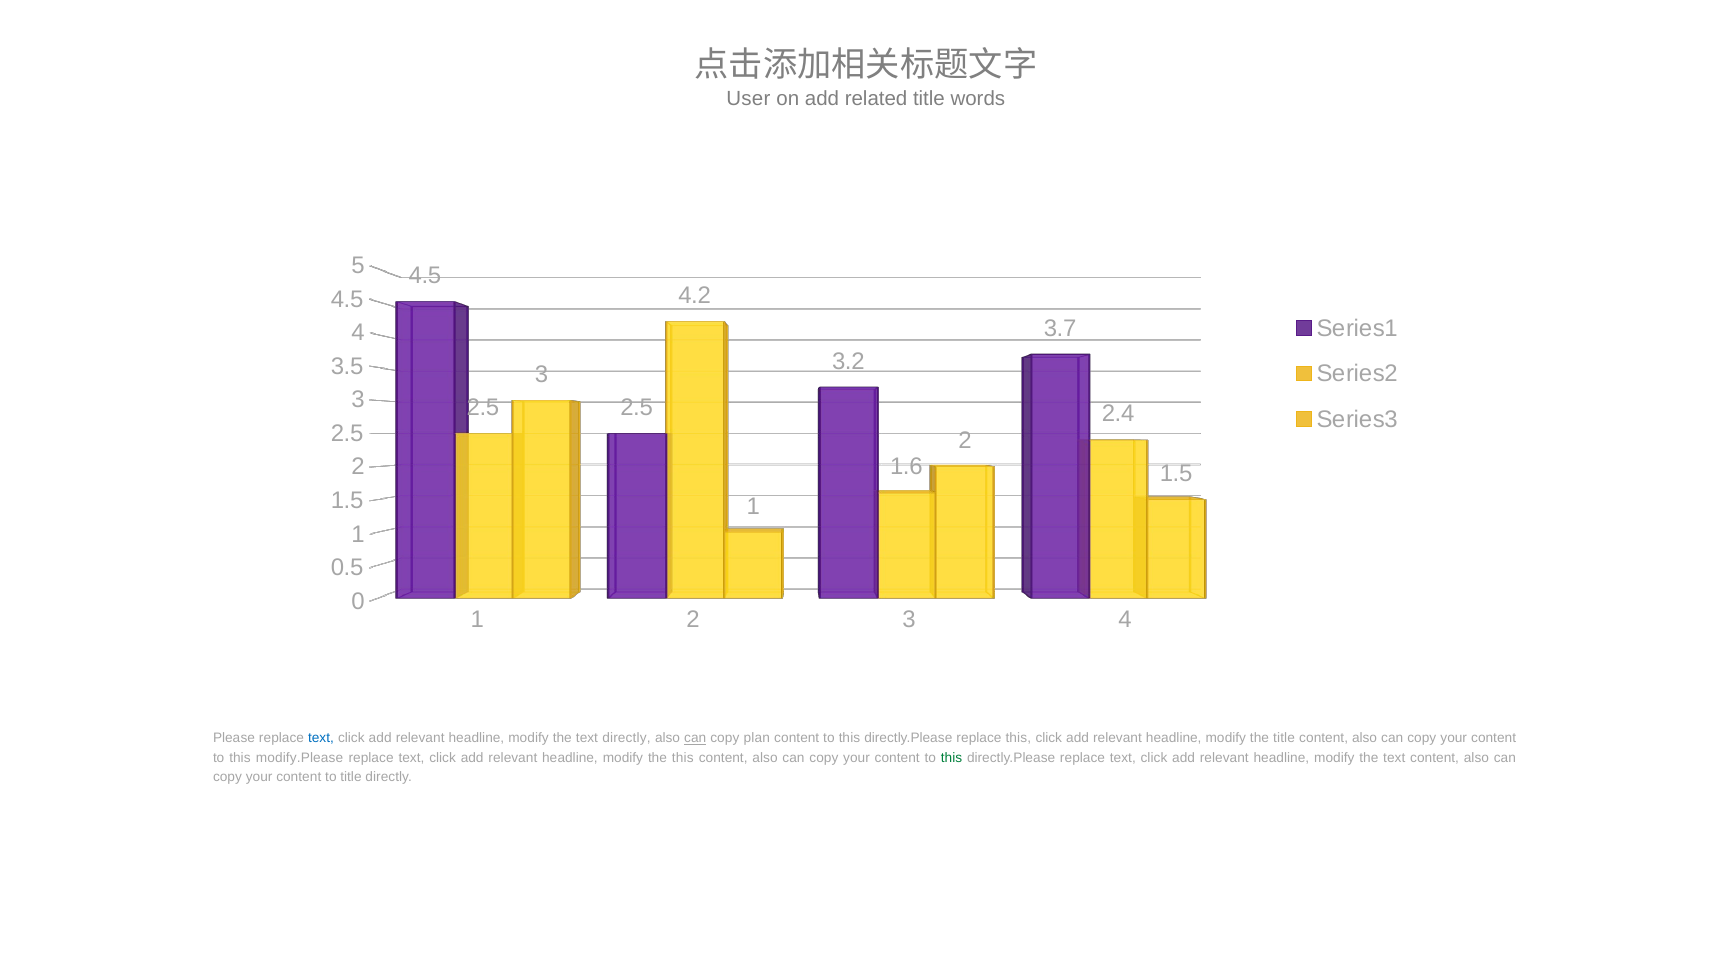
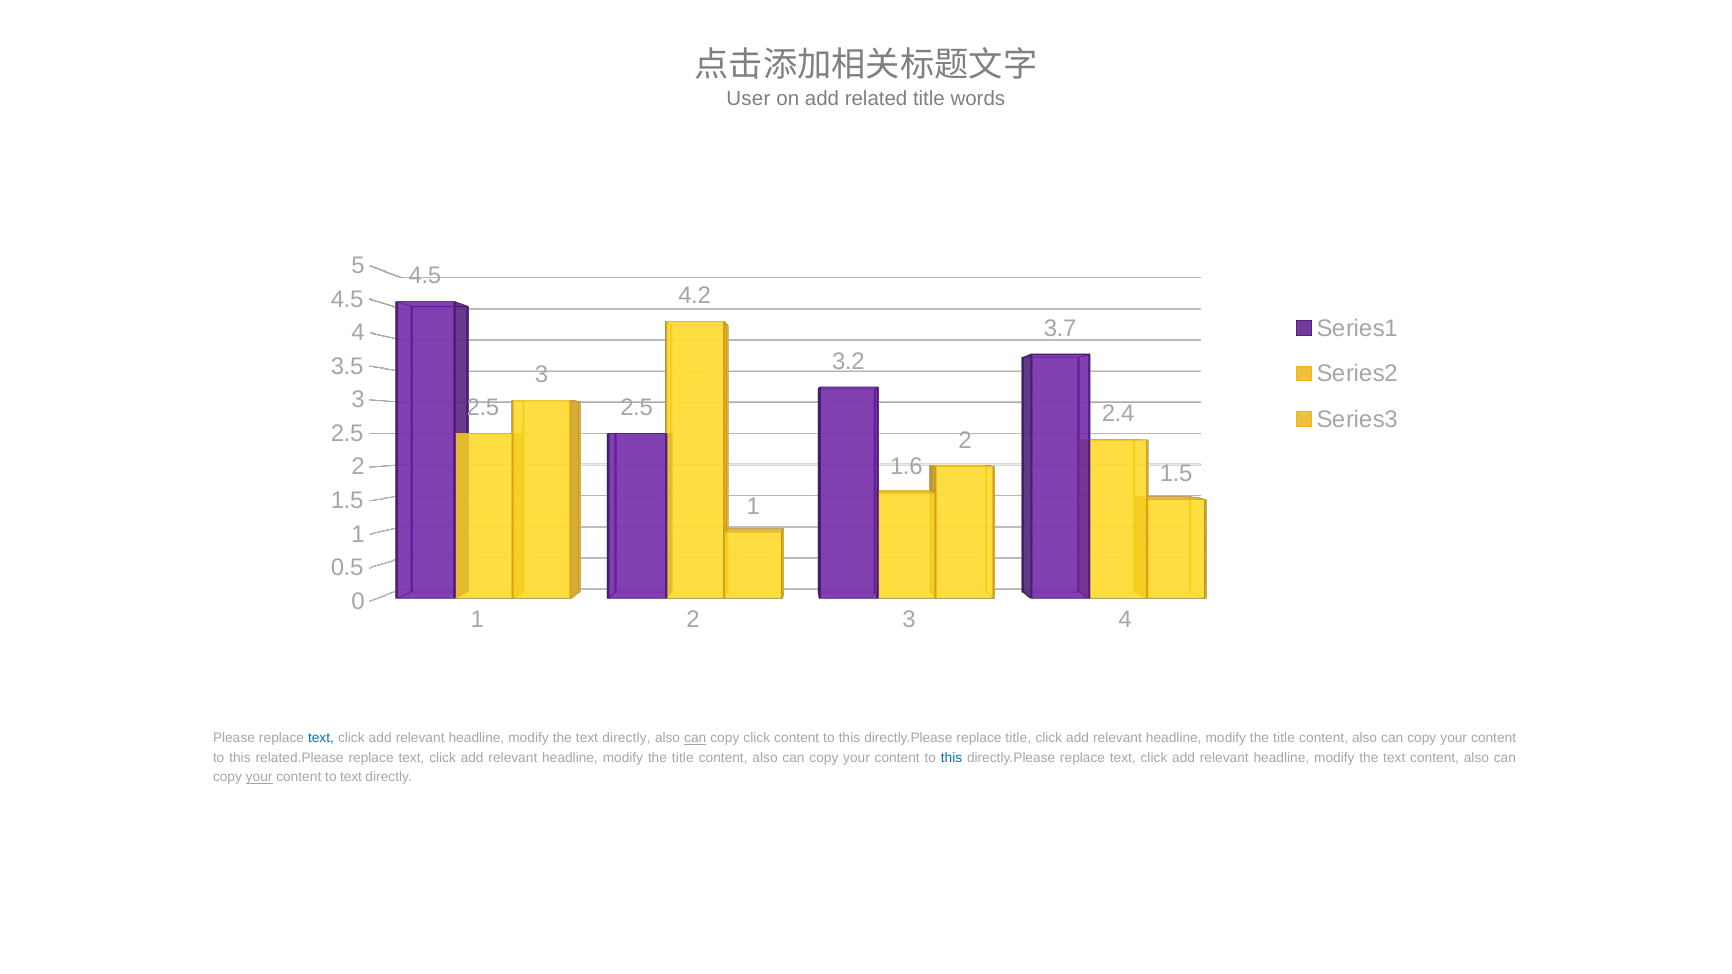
copy plan: plan -> click
replace this: this -> title
modify.Please: modify.Please -> related.Please
this at (683, 758): this -> title
this at (951, 758) colour: green -> blue
your at (259, 778) underline: none -> present
to title: title -> text
